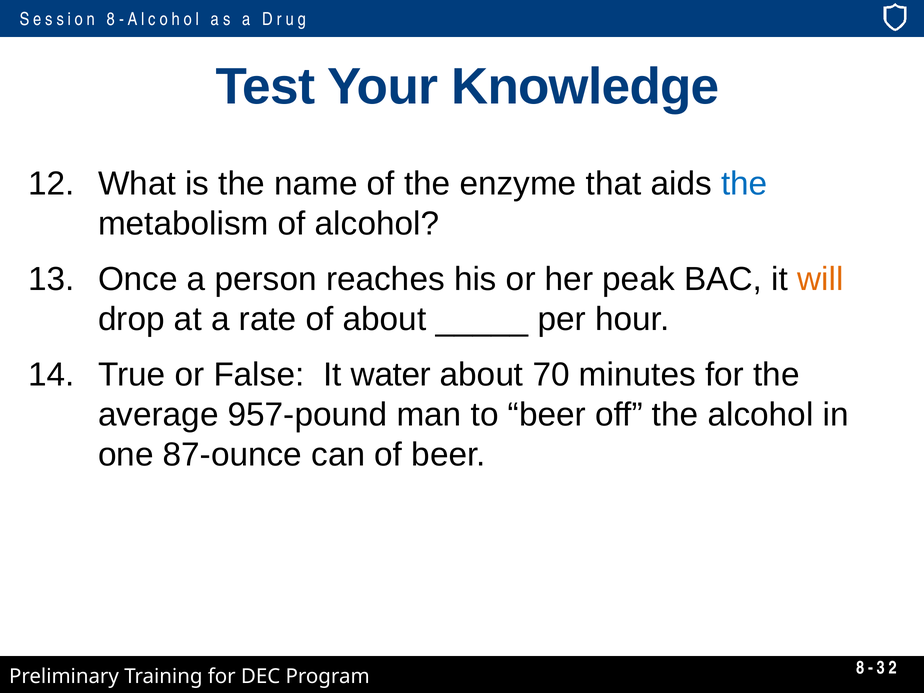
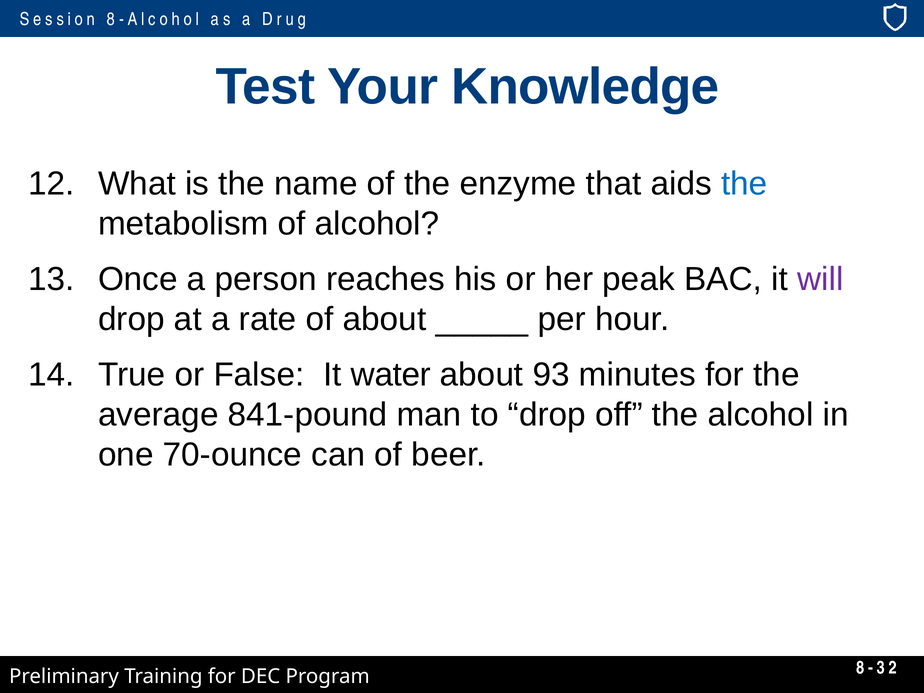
will colour: orange -> purple
70: 70 -> 93
957-pound: 957-pound -> 841-pound
to beer: beer -> drop
87-ounce: 87-ounce -> 70-ounce
